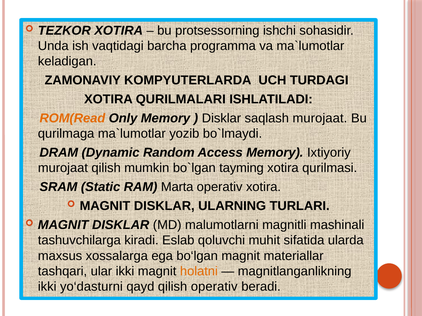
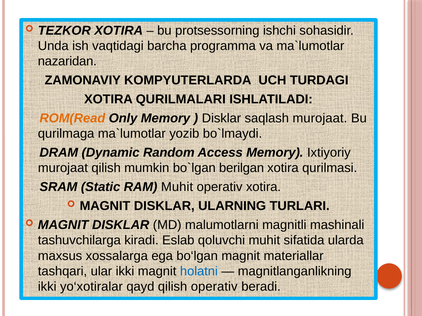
keladigan: keladigan -> nazaridan
tayming: tayming -> berilgan
RAM Marta: Marta -> Muhit
holatni colour: orange -> blue
yo‘dasturni: yo‘dasturni -> yo‘xotiralar
